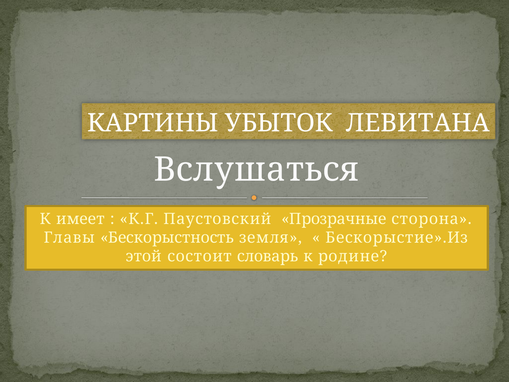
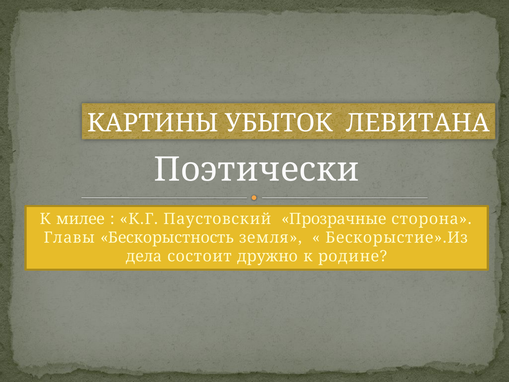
Вслушаться: Вслушаться -> Поэтически
имеет: имеет -> милее
этой: этой -> дела
словарь: словарь -> дружно
